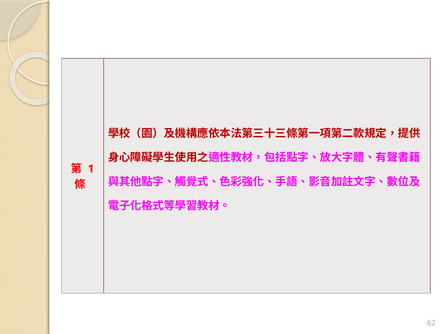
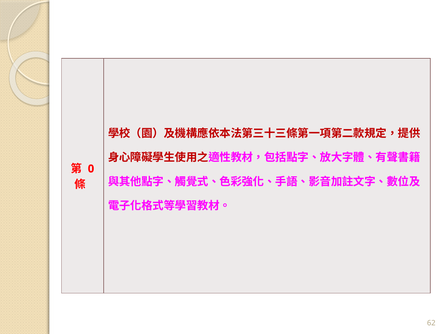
1: 1 -> 0
